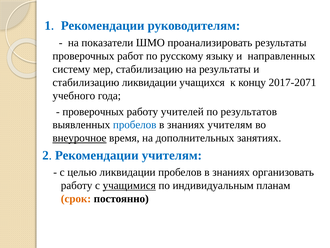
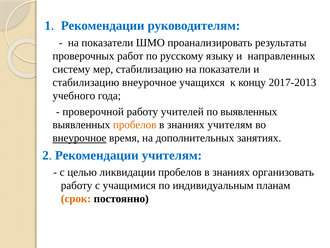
результаты at (225, 69): результаты -> показатели
стабилизацию ликвидации: ликвидации -> внеурочное
2017-2071: 2017-2071 -> 2017-2013
проверочных at (93, 111): проверочных -> проверочной
по результатов: результатов -> выявленных
пробелов at (135, 125) colour: blue -> orange
учащимися underline: present -> none
